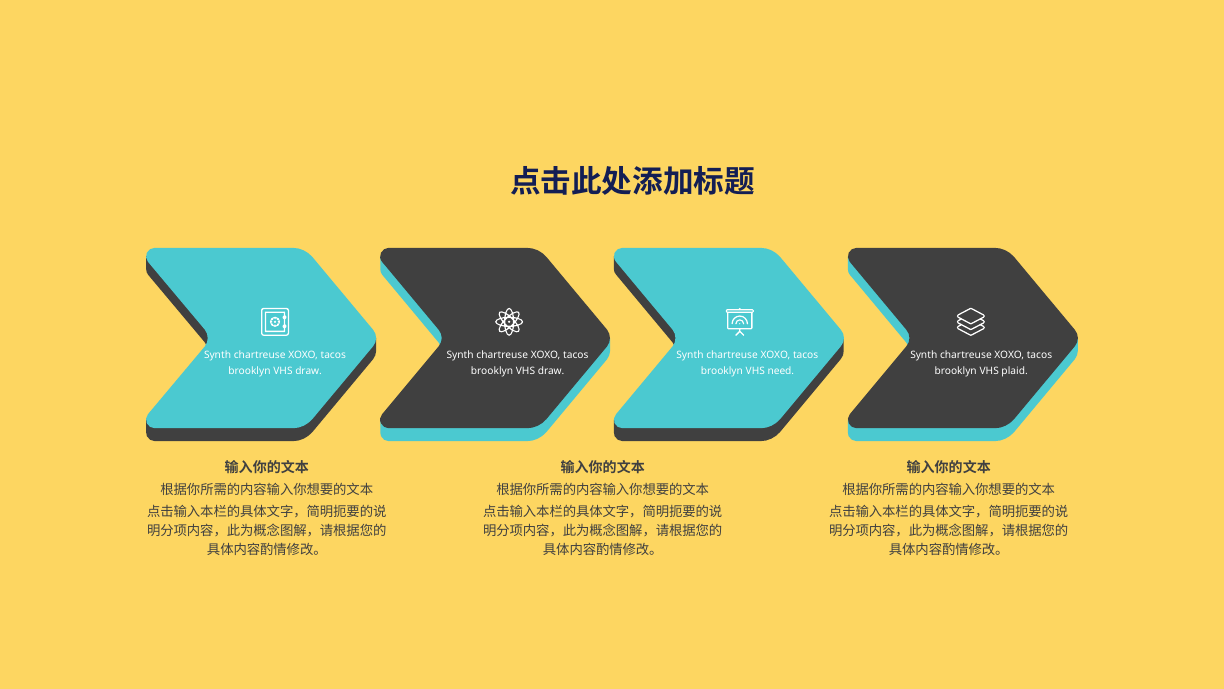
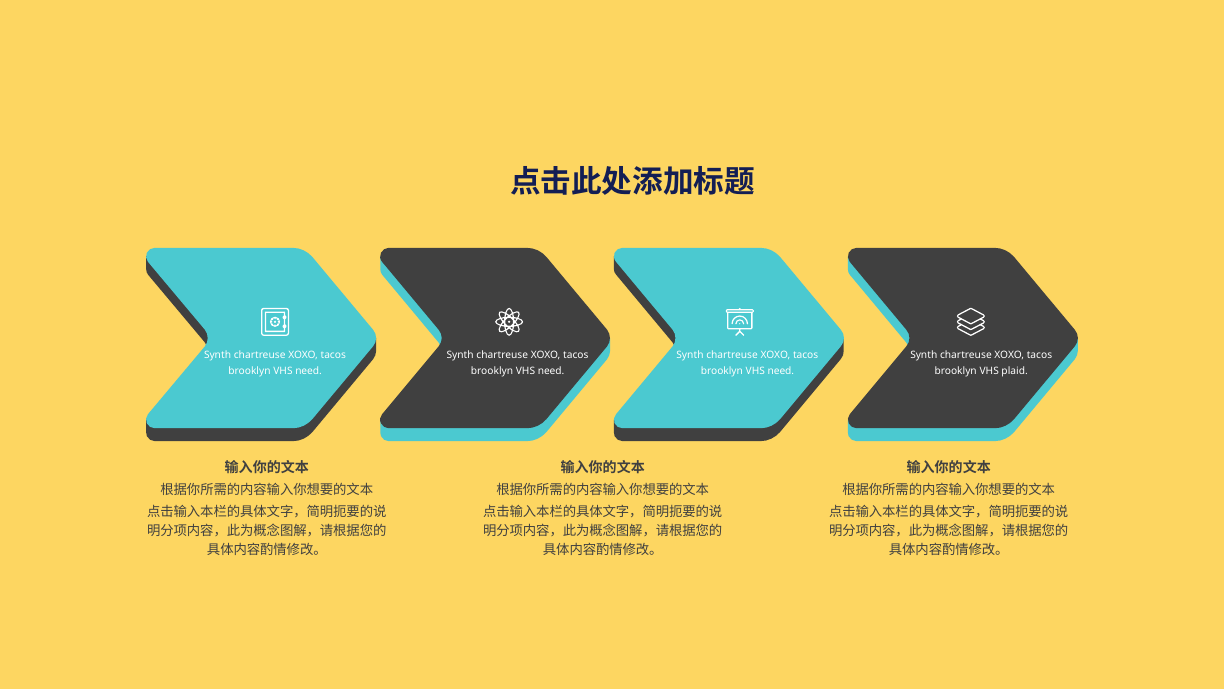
draw at (309, 371): draw -> need
draw at (551, 371): draw -> need
